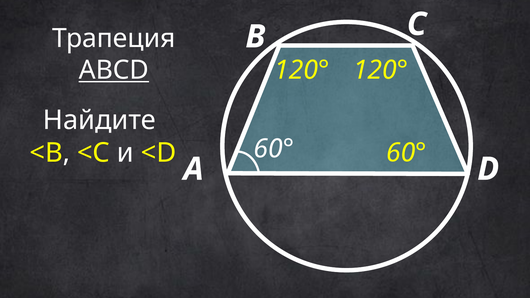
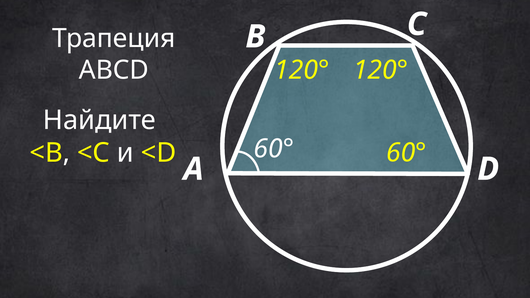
ABCD underline: present -> none
